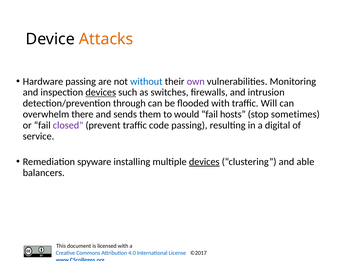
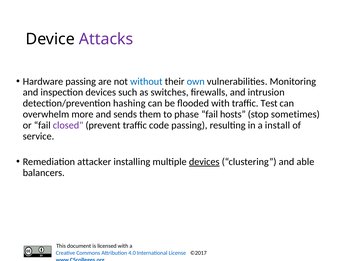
Attacks colour: orange -> purple
own colour: purple -> blue
devices at (101, 92) underline: present -> none
through: through -> hashing
Will: Will -> Test
there: there -> more
would: would -> phase
digital: digital -> install
spyware: spyware -> attacker
